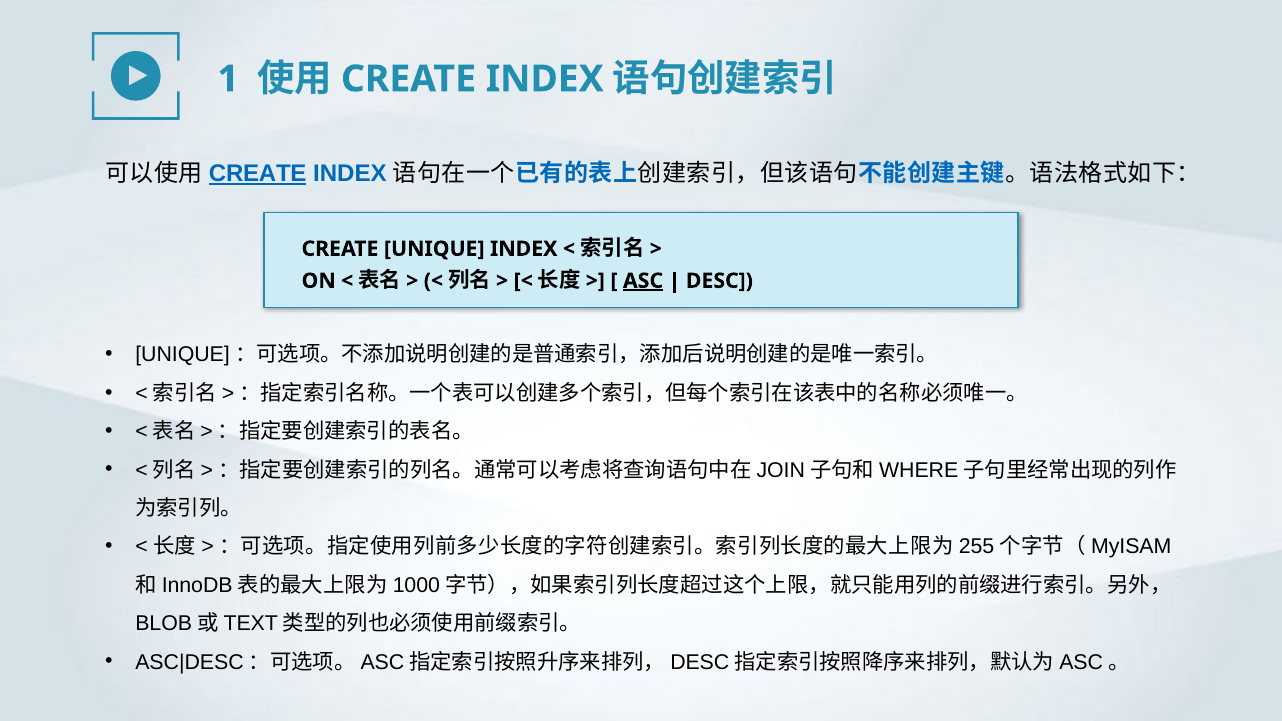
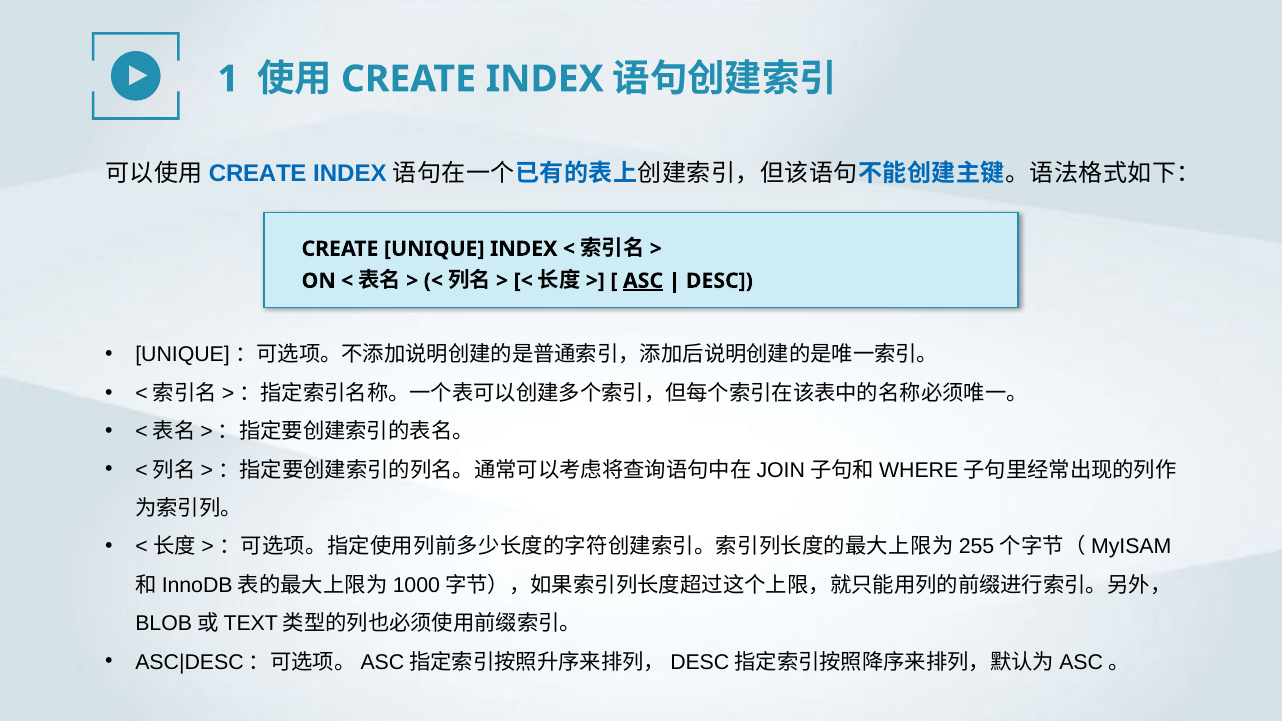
CREATE at (258, 174) underline: present -> none
